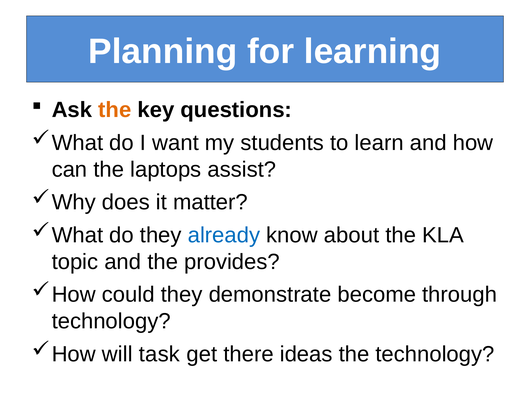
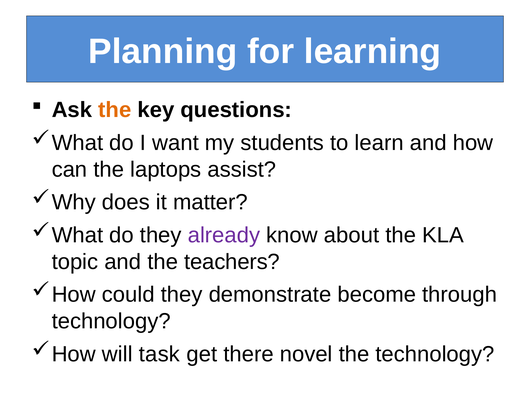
already colour: blue -> purple
provides: provides -> teachers
ideas: ideas -> novel
